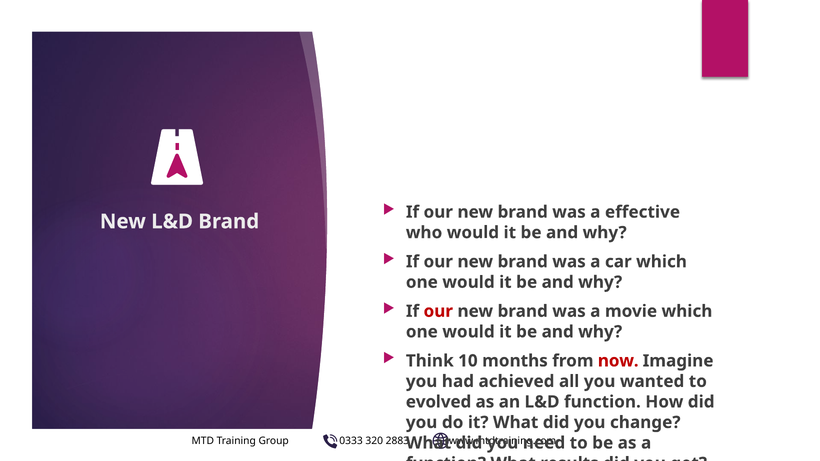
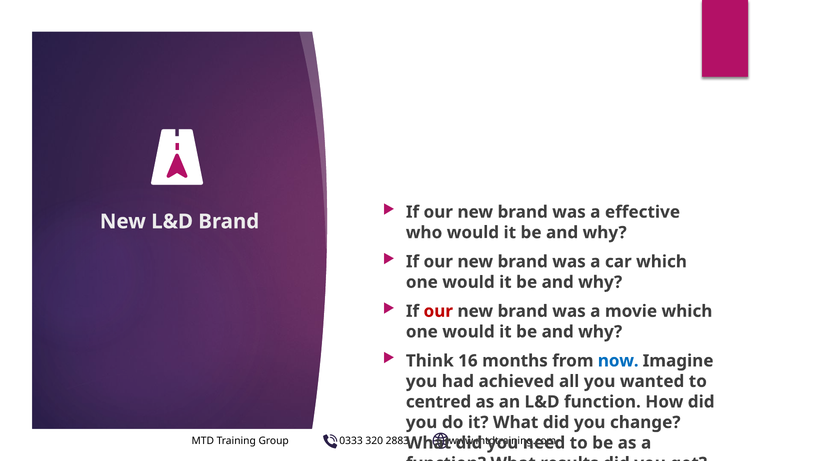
10: 10 -> 16
now colour: red -> blue
evolved: evolved -> centred
